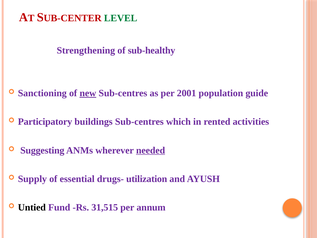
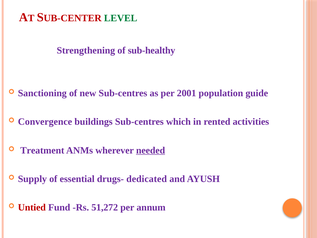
new underline: present -> none
Participatory: Participatory -> Convergence
Suggesting: Suggesting -> Treatment
utilization: utilization -> dedicated
Untied colour: black -> red
31,515: 31,515 -> 51,272
